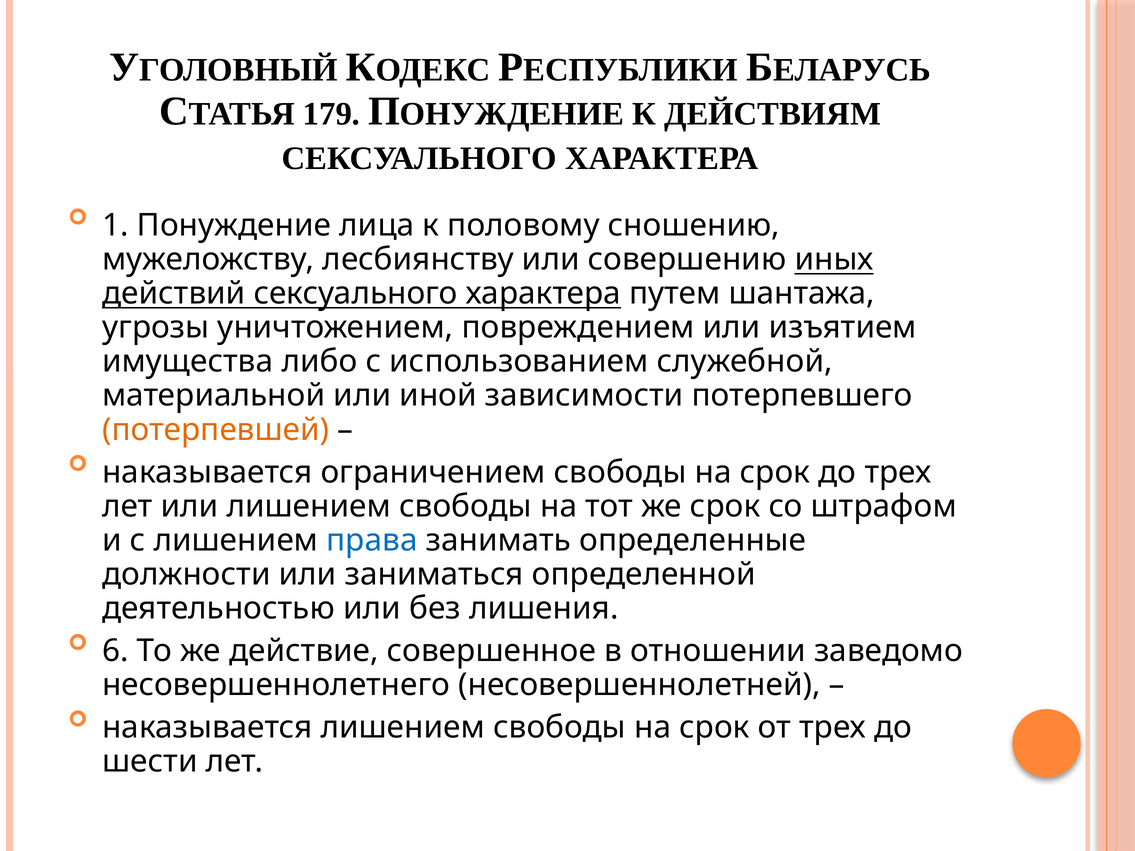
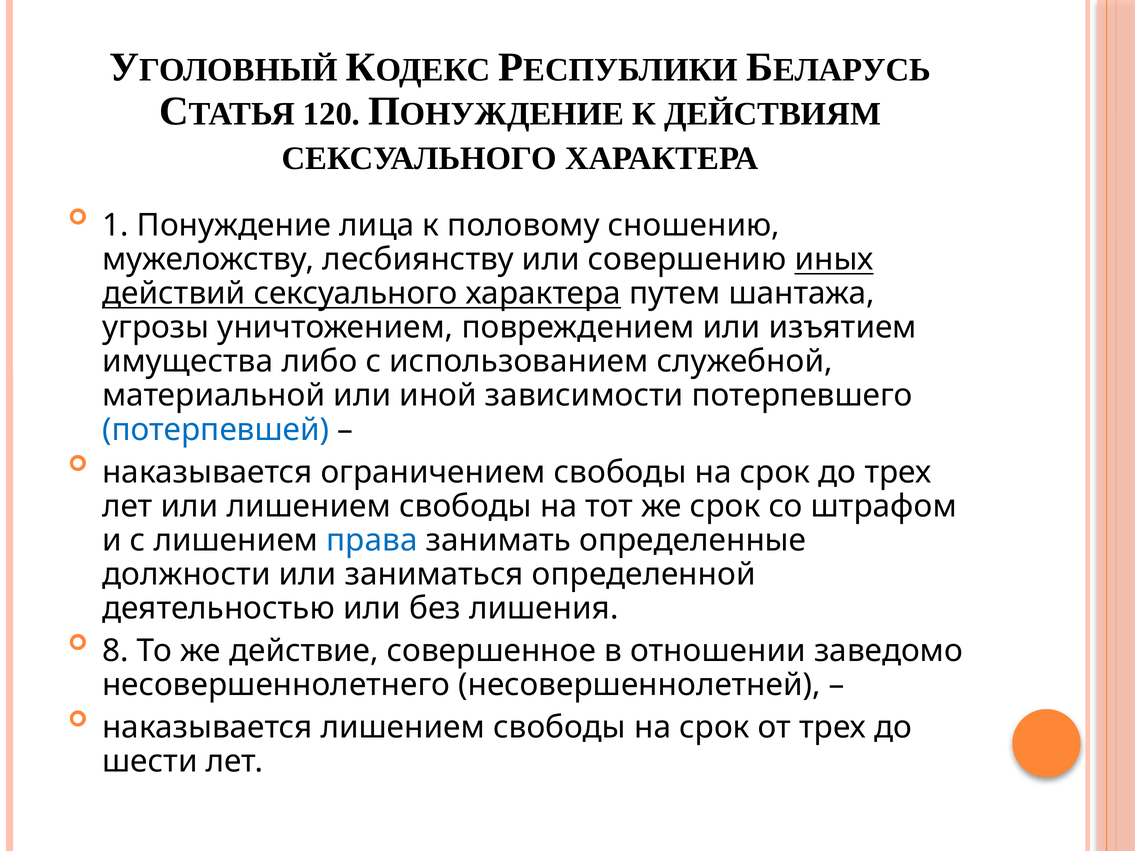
179: 179 -> 120
потерпевшей colour: orange -> blue
6: 6 -> 8
